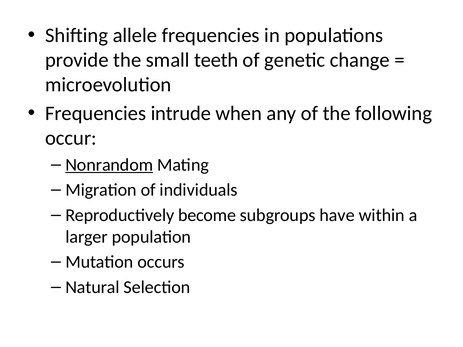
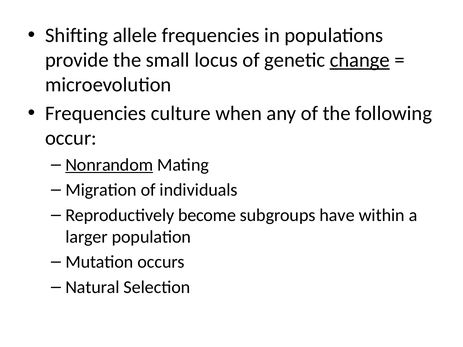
teeth: teeth -> locus
change underline: none -> present
intrude: intrude -> culture
